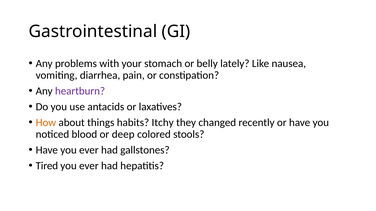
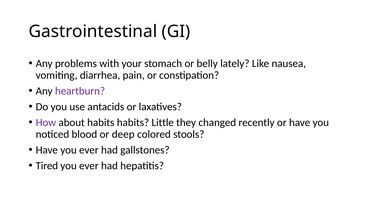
How colour: orange -> purple
about things: things -> habits
Itchy: Itchy -> Little
